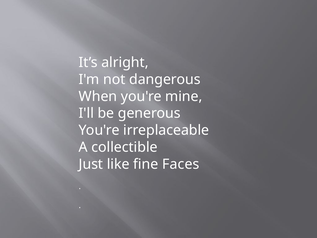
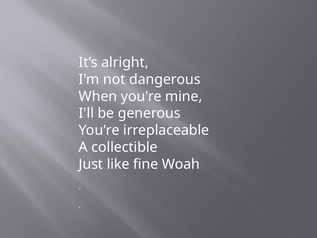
Faces: Faces -> Woah
